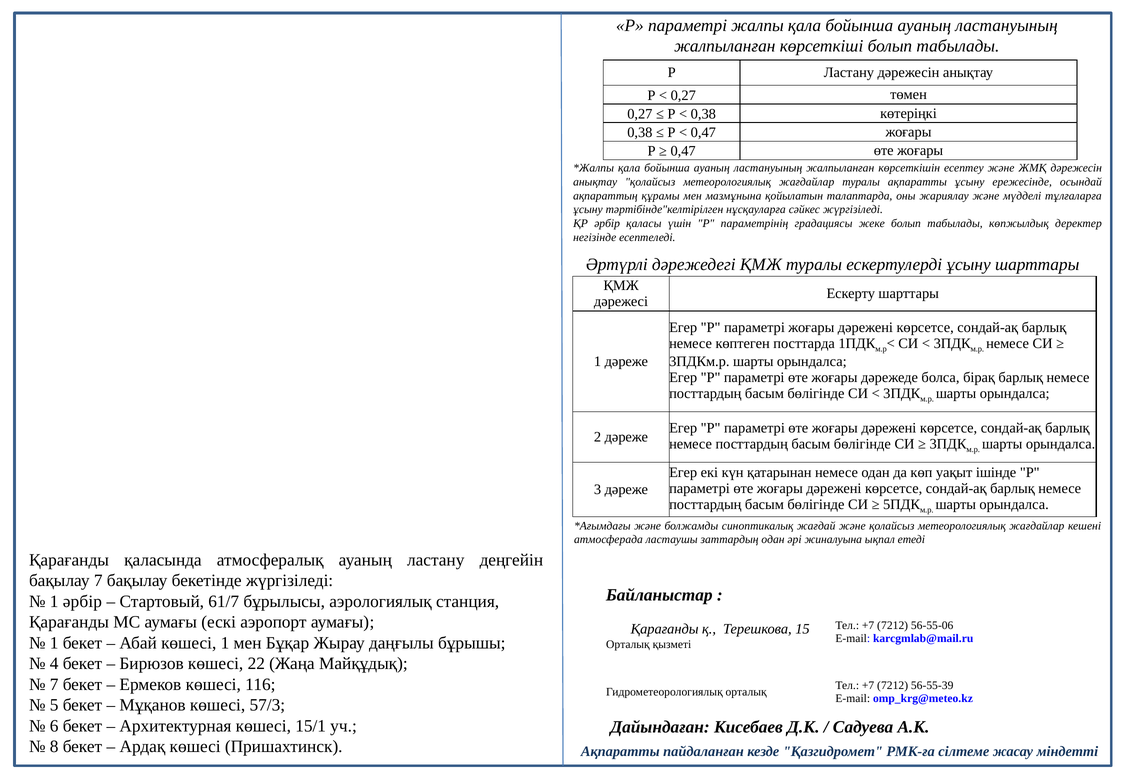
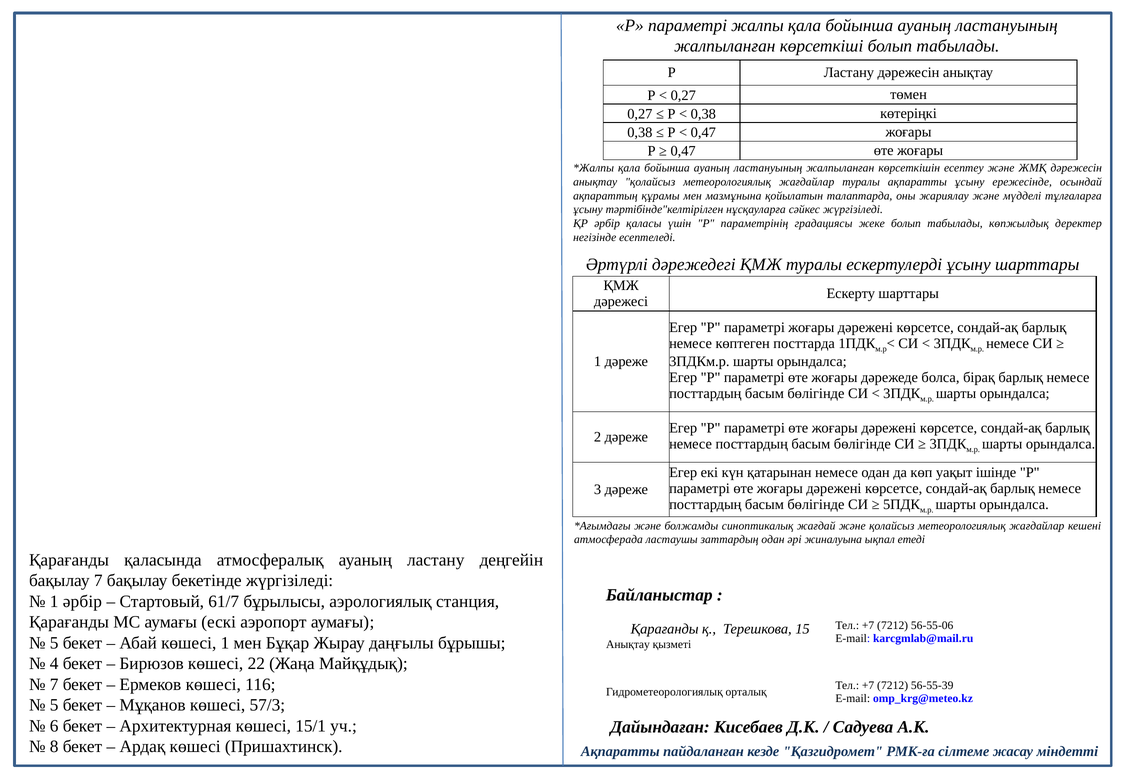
1 at (54, 643): 1 -> 5
Орталық at (628, 645): Орталық -> Анықтау
